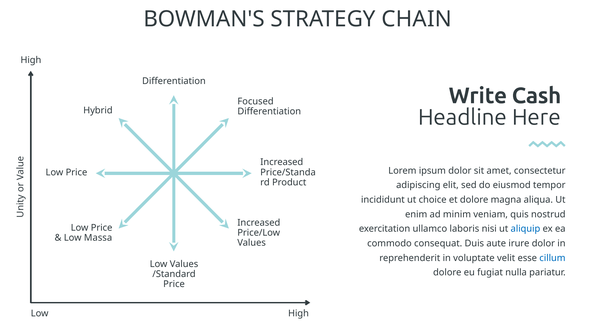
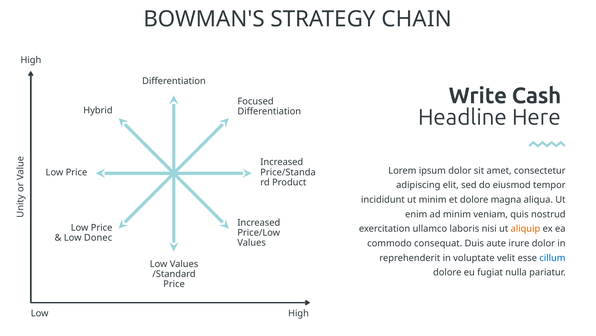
ut choice: choice -> minim
aliquip colour: blue -> orange
Massa: Massa -> Donec
